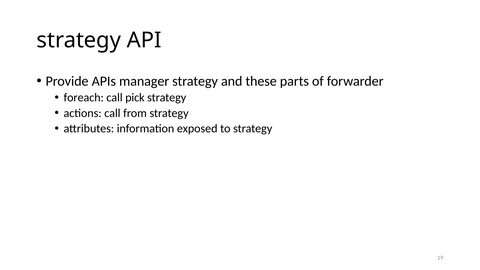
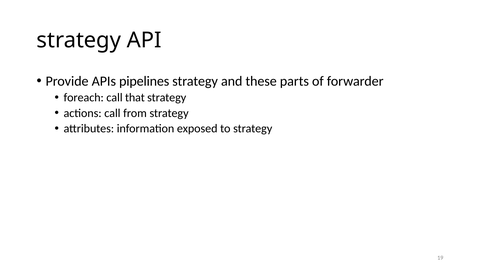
manager: manager -> pipelines
pick: pick -> that
